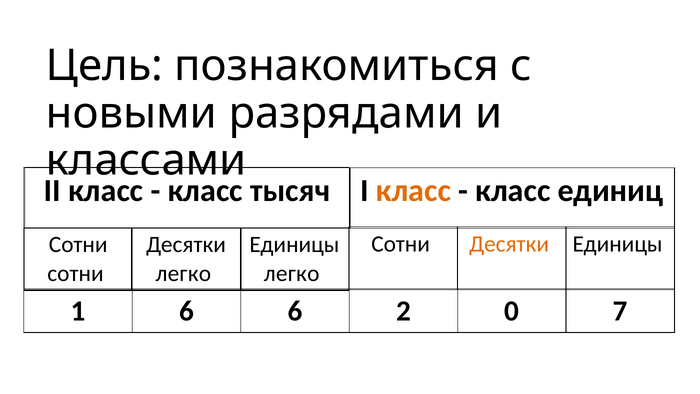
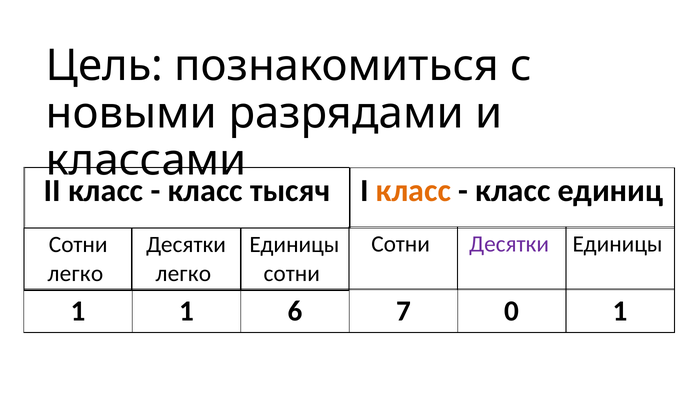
Десятки at (509, 244) colour: orange -> purple
сотни at (75, 273): сотни -> легко
легко at (292, 273): легко -> сотни
1 6: 6 -> 1
2: 2 -> 7
0 7: 7 -> 1
